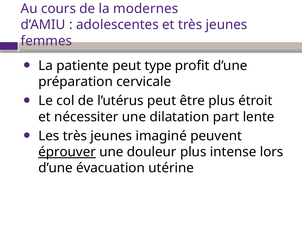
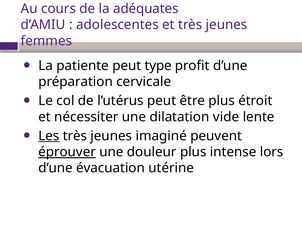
modernes: modernes -> adéquates
part: part -> vide
Les underline: none -> present
